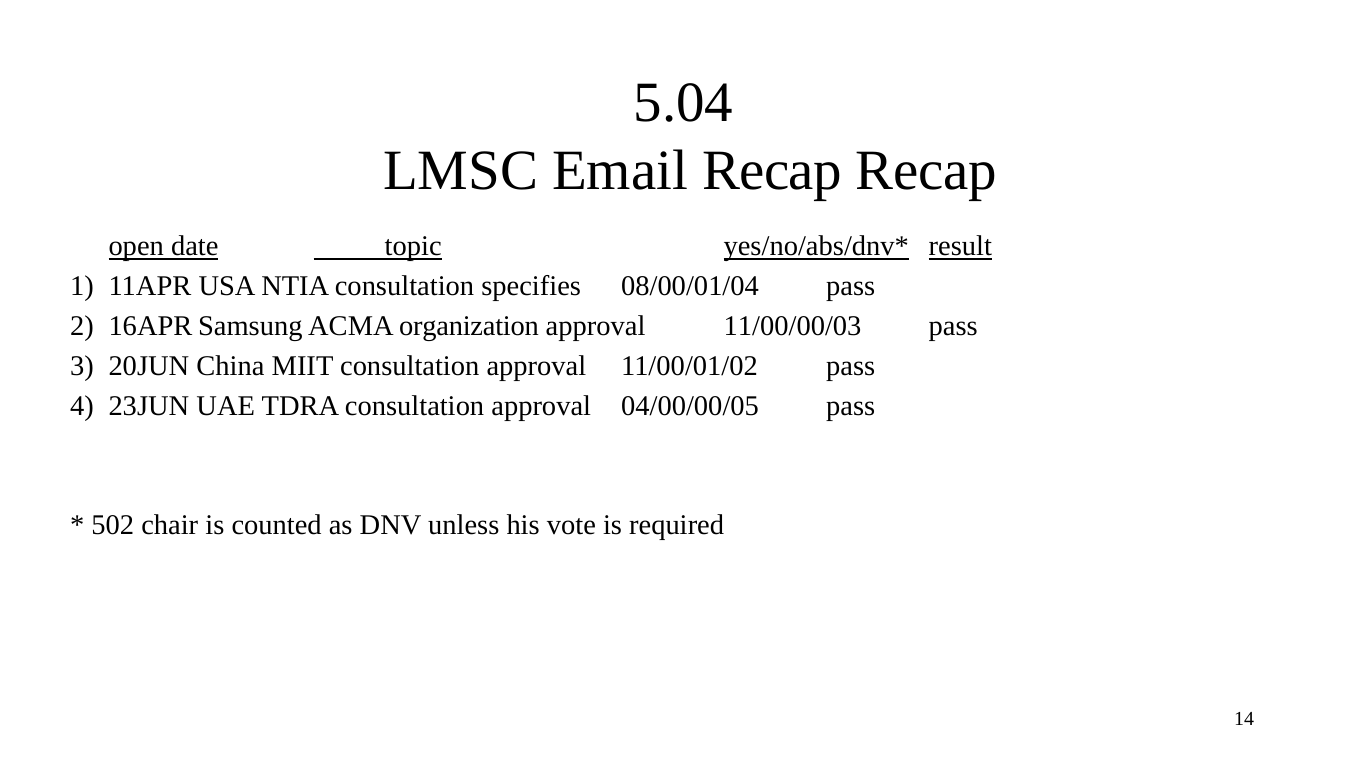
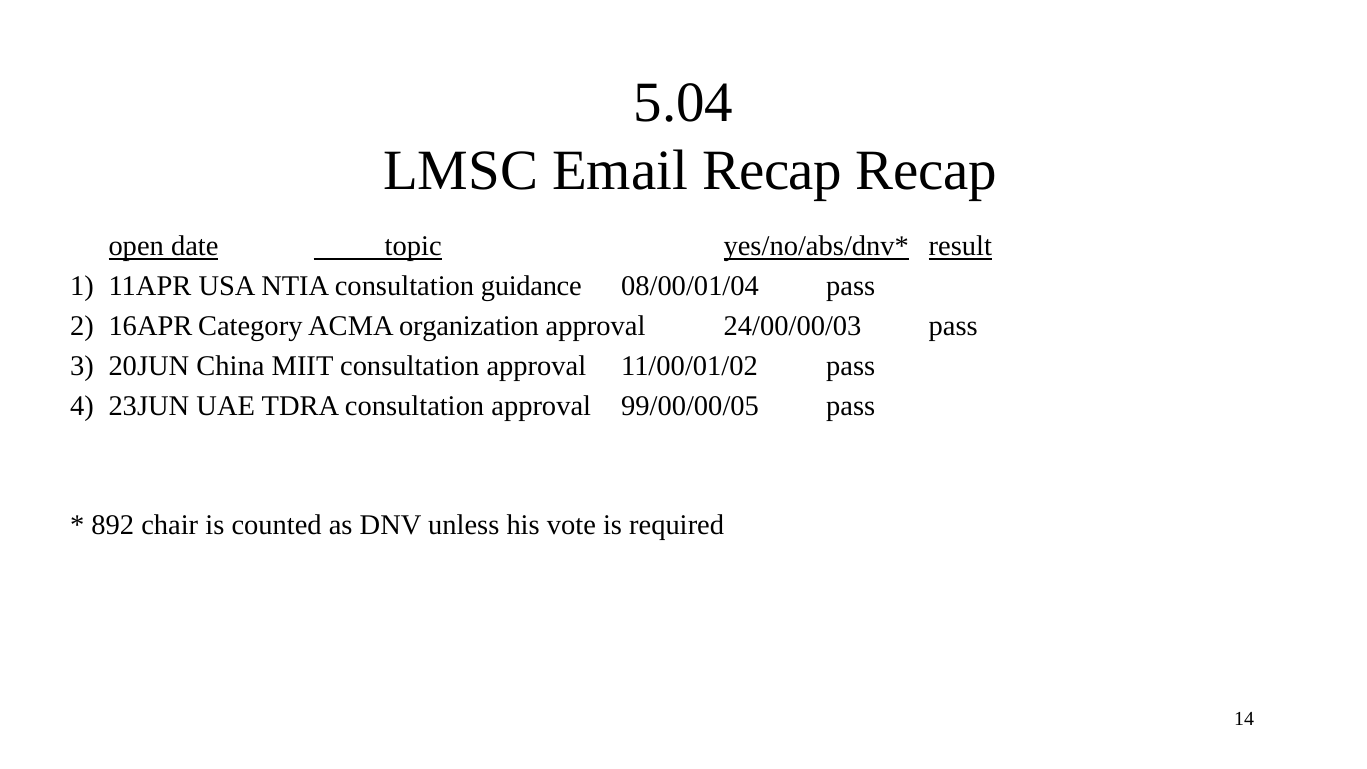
specifies: specifies -> guidance
Samsung: Samsung -> Category
11/00/00/03: 11/00/00/03 -> 24/00/00/03
04/00/00/05: 04/00/00/05 -> 99/00/00/05
502: 502 -> 892
